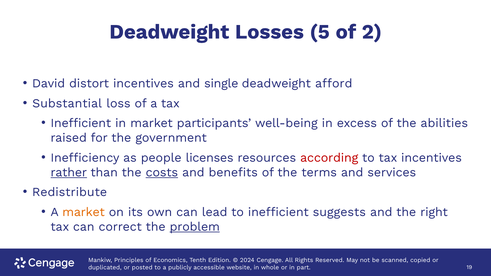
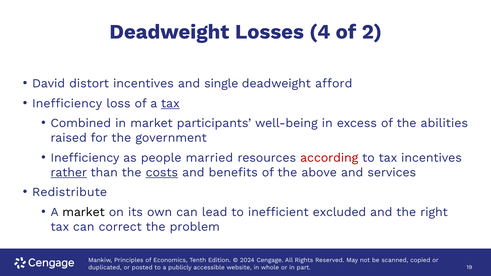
5: 5 -> 4
Substantial at (67, 103): Substantial -> Inefficiency
tax at (170, 103) underline: none -> present
Inefficient at (81, 123): Inefficient -> Combined
licenses: licenses -> married
terms: terms -> above
market at (84, 212) colour: orange -> black
suggests: suggests -> excluded
problem underline: present -> none
